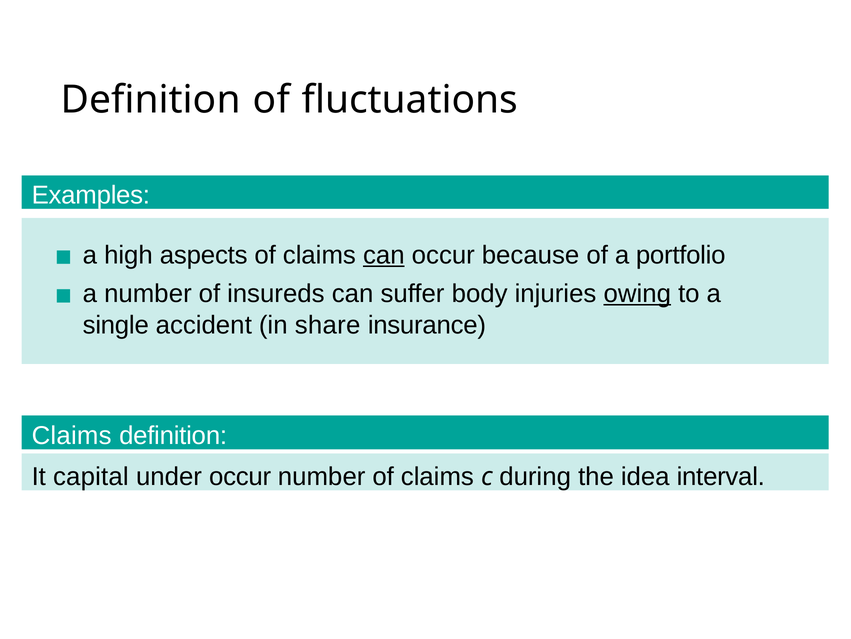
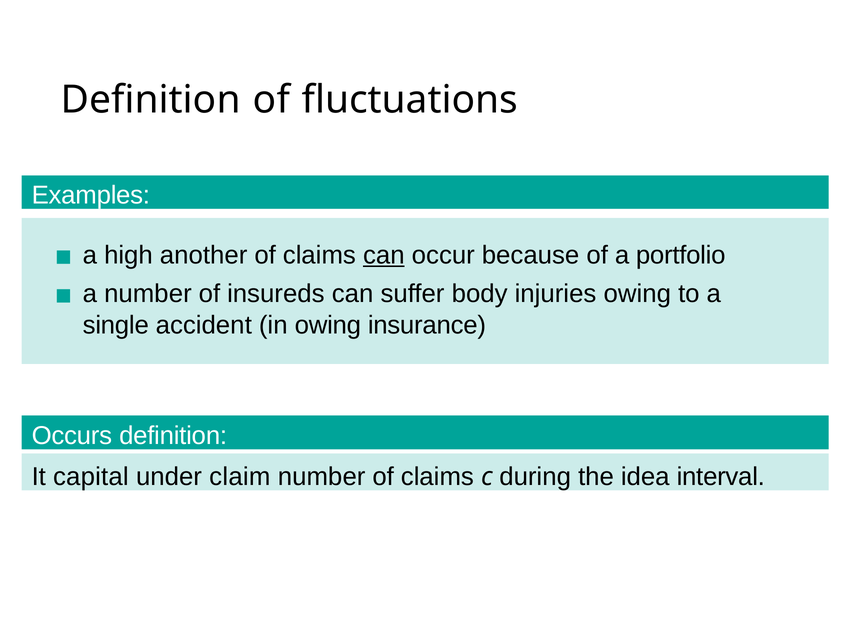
aspects: aspects -> another
owing at (637, 294) underline: present -> none
in share: share -> owing
Claims at (72, 436): Claims -> Occurs
under occur: occur -> claim
